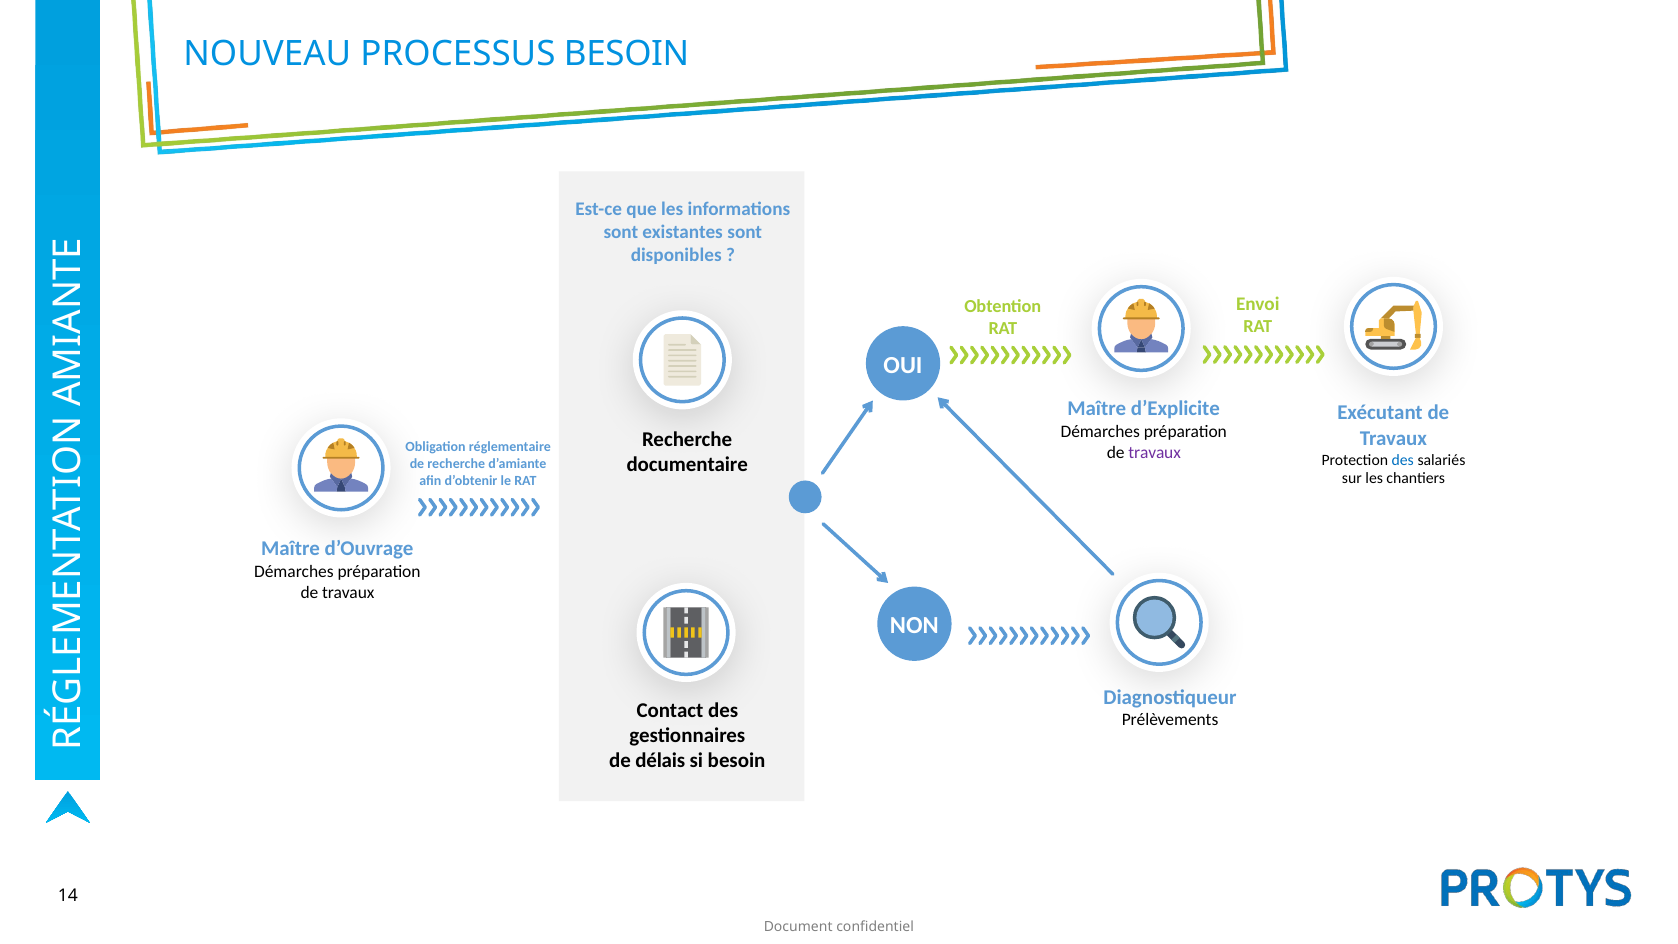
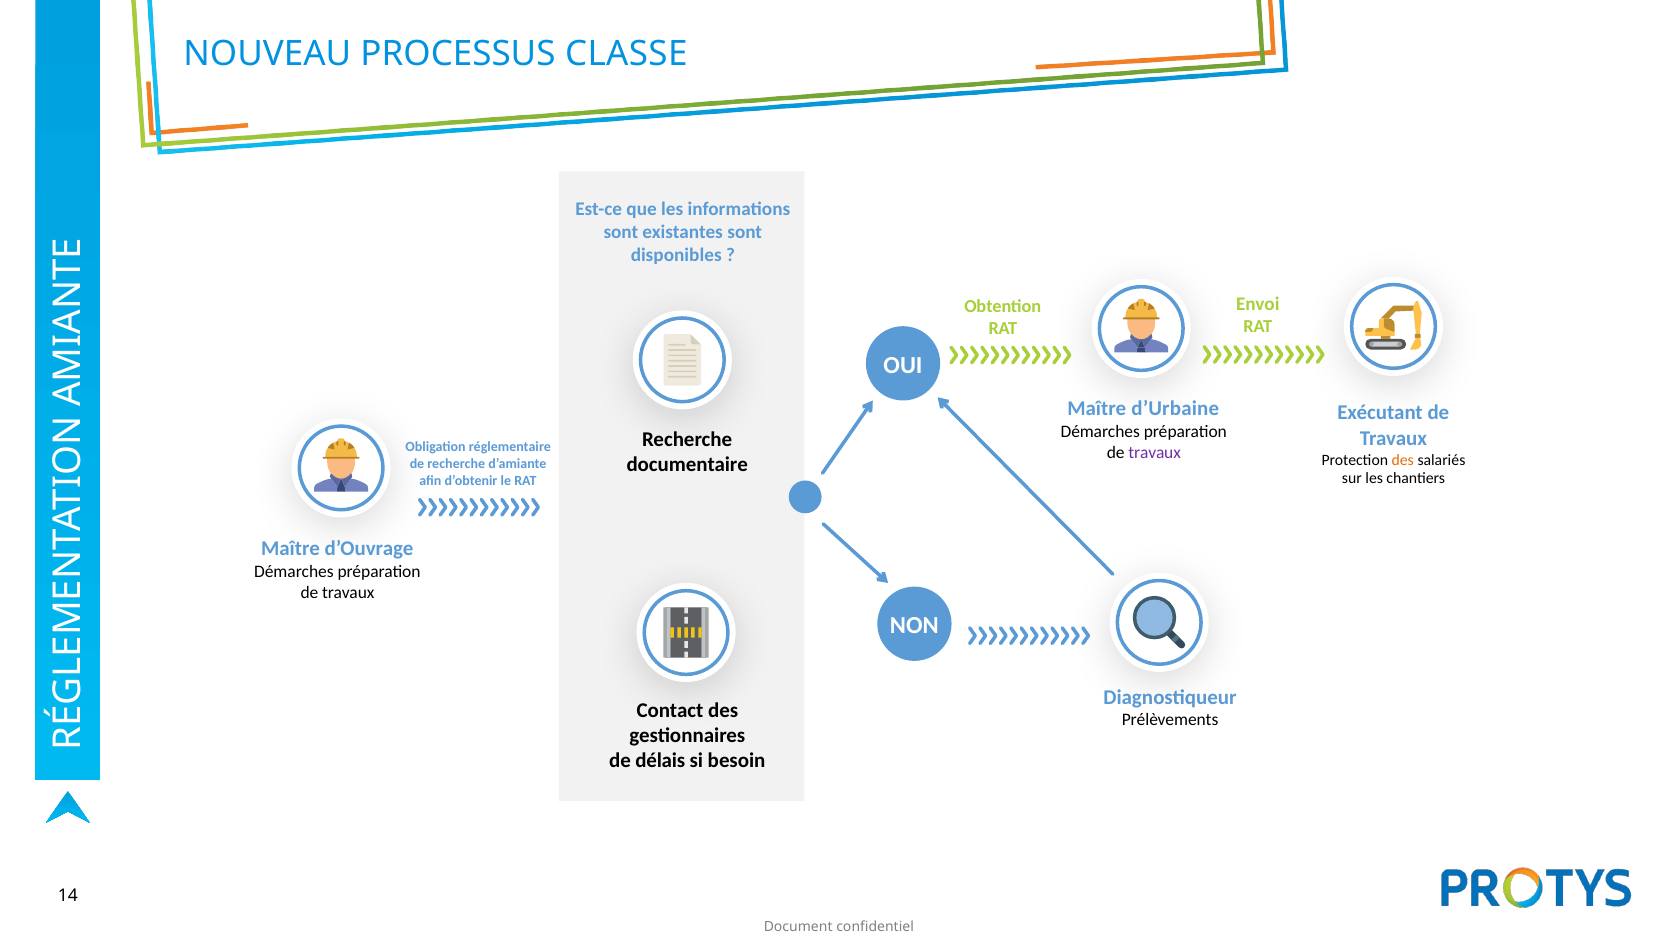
PROCESSUS BESOIN: BESOIN -> CLASSE
d’Explicite: d’Explicite -> d’Urbaine
des at (1403, 460) colour: blue -> orange
